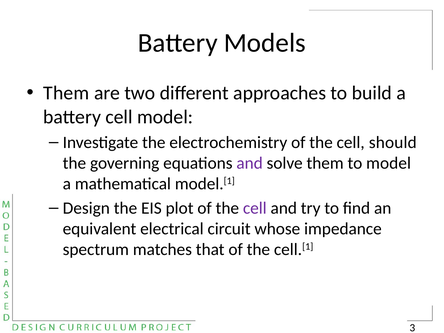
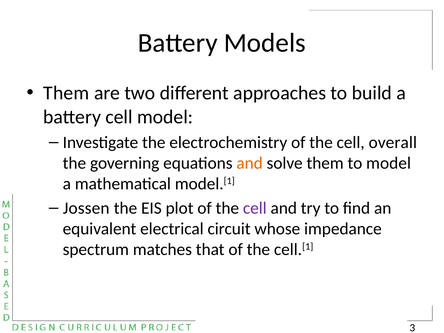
should: should -> overall
and at (250, 163) colour: purple -> orange
Design: Design -> Jossen
